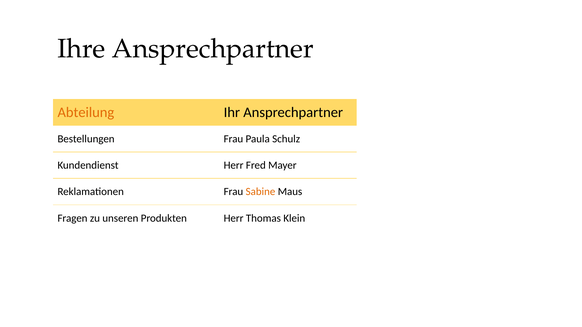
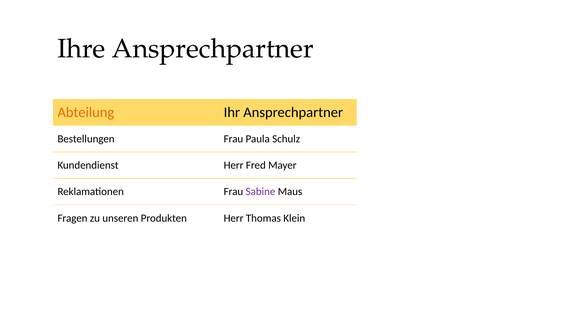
Sabine colour: orange -> purple
